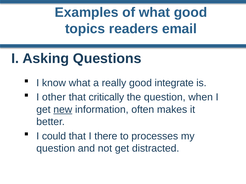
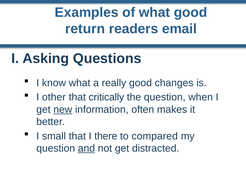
topics: topics -> return
integrate: integrate -> changes
could: could -> small
processes: processes -> compared
and underline: none -> present
